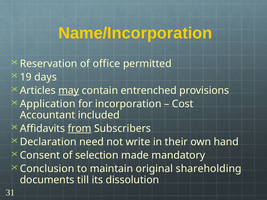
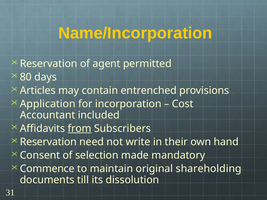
office: office -> agent
19: 19 -> 80
may underline: present -> none
Declaration at (48, 142): Declaration -> Reservation
Conclusion: Conclusion -> Commence
